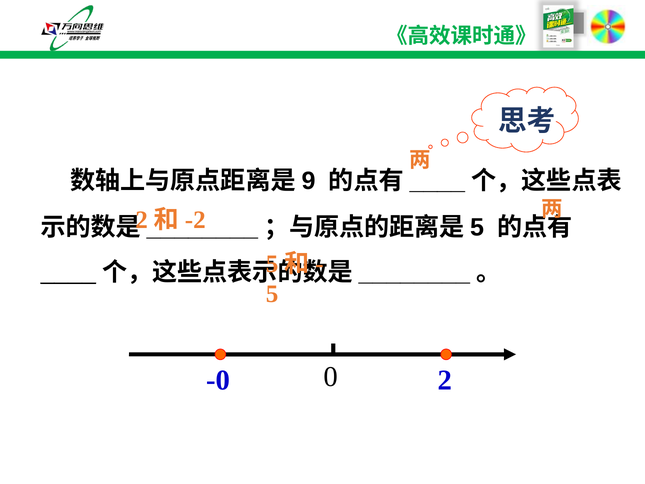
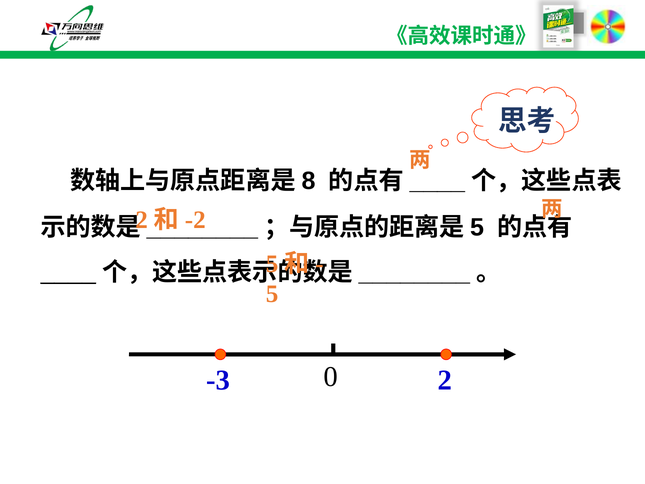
9: 9 -> 8
-0: -0 -> -3
